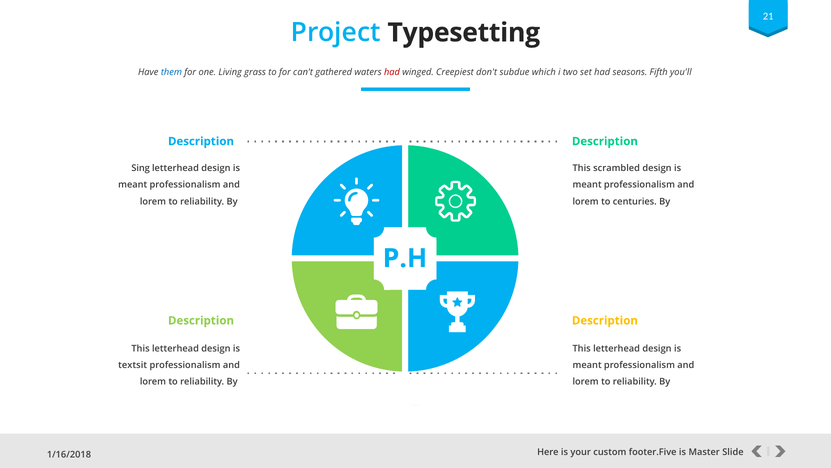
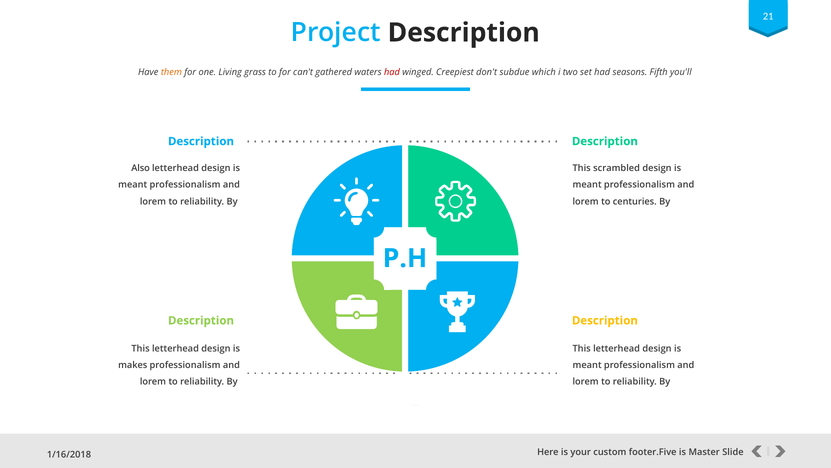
Project Typesetting: Typesetting -> Description
them colour: blue -> orange
Sing: Sing -> Also
textsit: textsit -> makes
